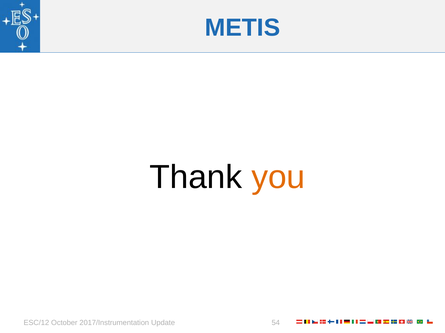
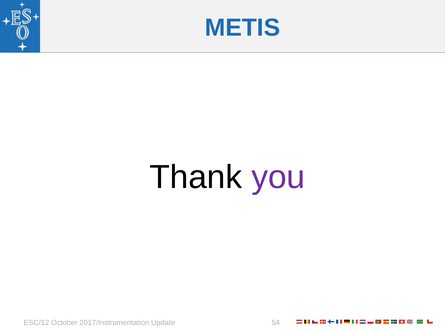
you colour: orange -> purple
